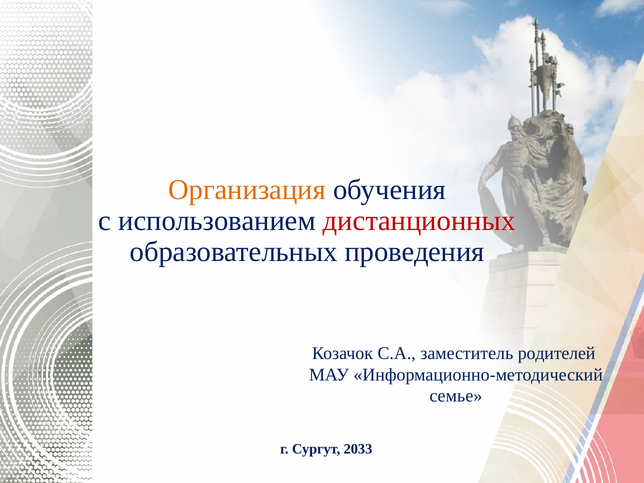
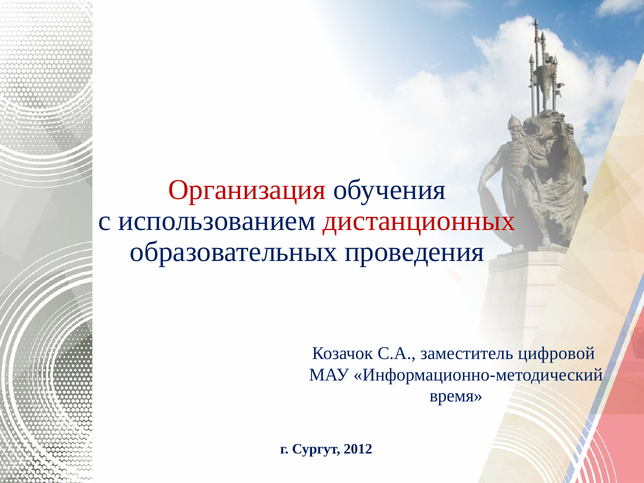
Организация colour: orange -> red
родителей: родителей -> цифровой
семье: семье -> время
2033: 2033 -> 2012
